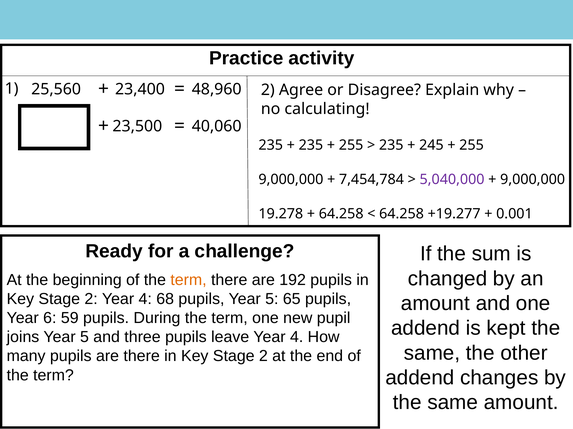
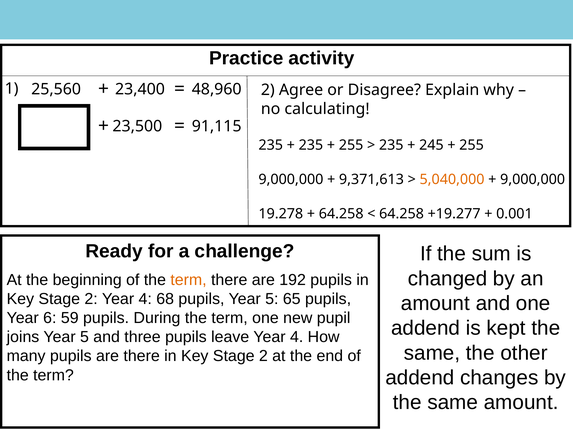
40,060: 40,060 -> 91,115
7,454,784: 7,454,784 -> 9,371,613
5,040,000 colour: purple -> orange
